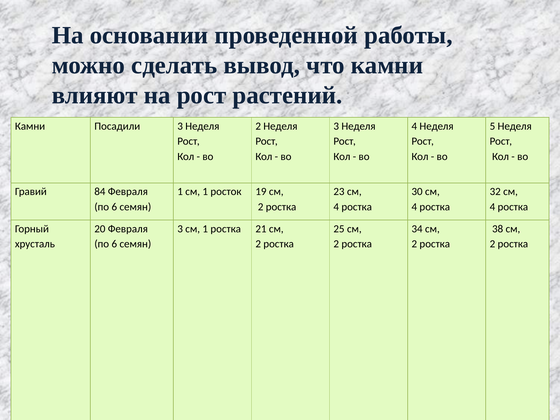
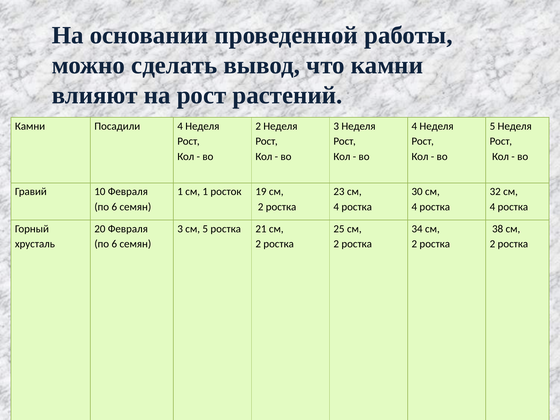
Посадили 3: 3 -> 4
84: 84 -> 10
3 см 1: 1 -> 5
